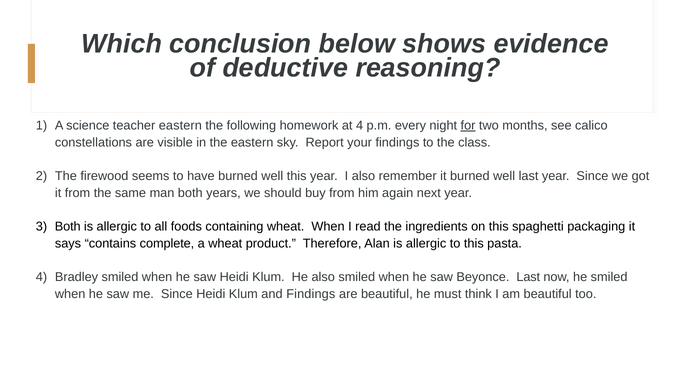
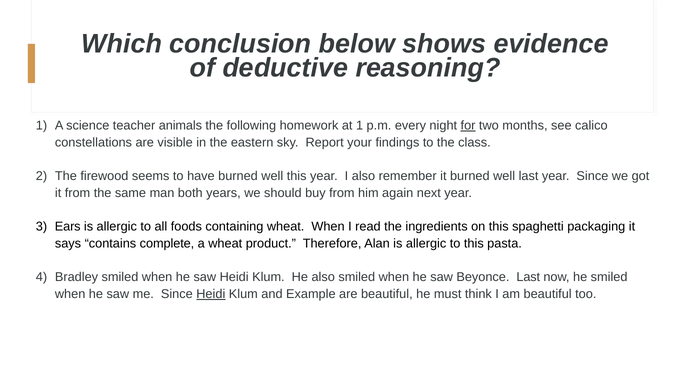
teacher eastern: eastern -> animals
at 4: 4 -> 1
Both at (68, 227): Both -> Ears
Heidi at (211, 294) underline: none -> present
and Findings: Findings -> Example
